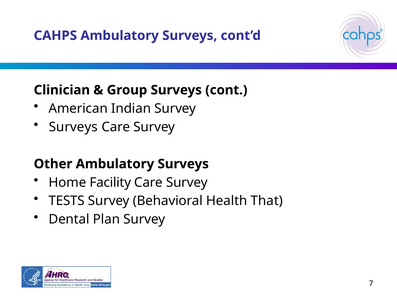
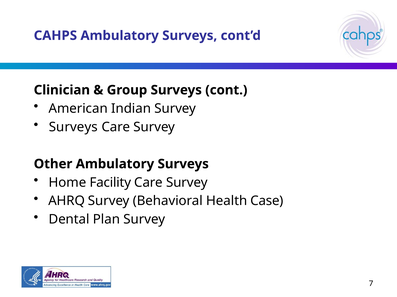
TESTS: TESTS -> AHRQ
That: That -> Case
